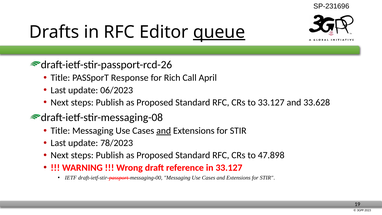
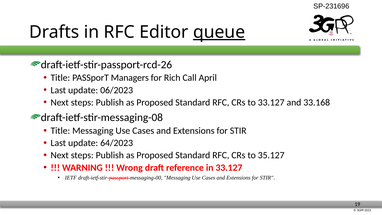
Response: Response -> Managers
33.628: 33.628 -> 33.168
and at (164, 131) underline: present -> none
78/2023: 78/2023 -> 64/2023
47.898: 47.898 -> 35.127
